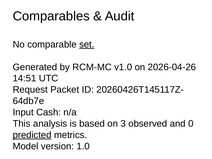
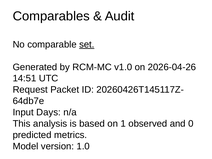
Cash: Cash -> Days
3: 3 -> 1
predicted underline: present -> none
